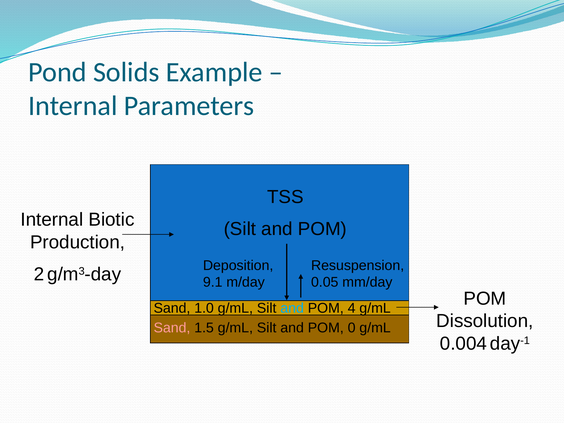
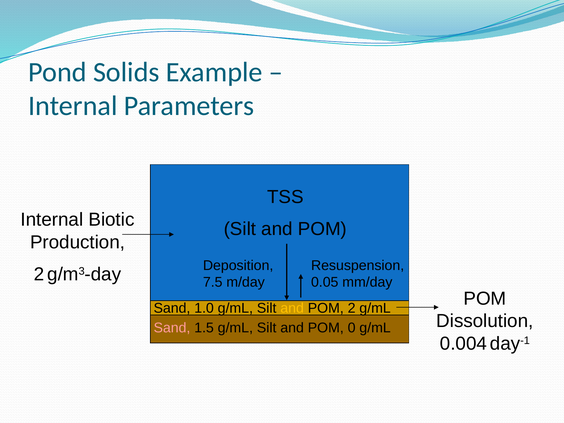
9.1: 9.1 -> 7.5
and at (292, 308) colour: light blue -> yellow
POM 4: 4 -> 2
